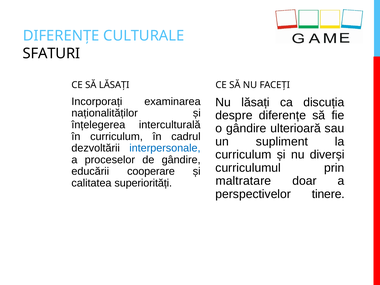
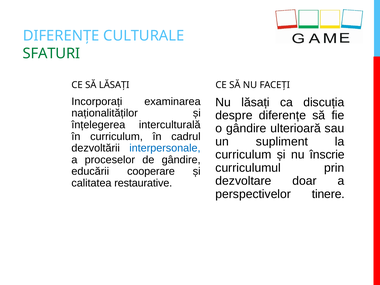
SFATURI colour: black -> green
diverși: diverși -> înscrie
maltratare: maltratare -> dezvoltare
superiorități: superiorități -> restaurative
